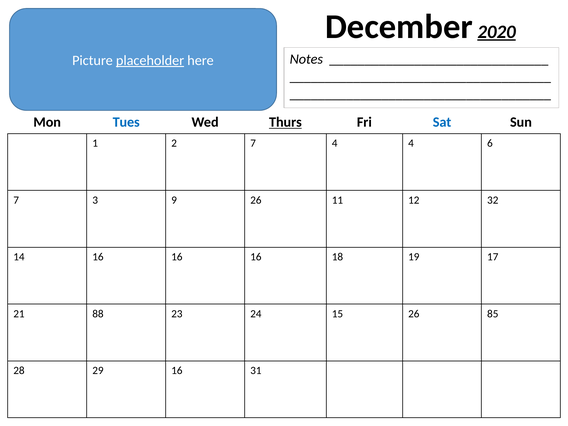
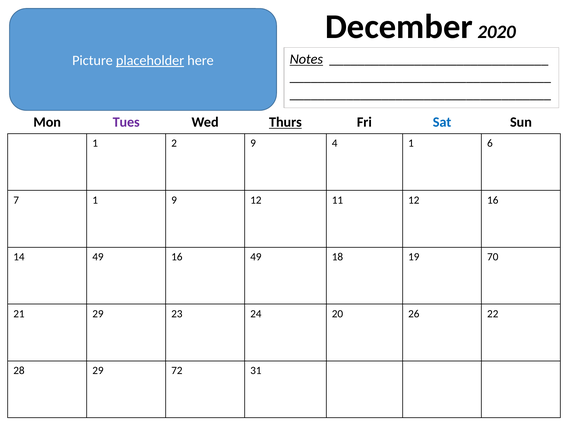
2020 underline: present -> none
Notes underline: none -> present
Tues colour: blue -> purple
2 7: 7 -> 9
4 4: 4 -> 1
7 3: 3 -> 1
9 26: 26 -> 12
12 32: 32 -> 16
14 16: 16 -> 49
16 at (256, 257): 16 -> 49
17: 17 -> 70
21 88: 88 -> 29
15: 15 -> 20
85: 85 -> 22
29 16: 16 -> 72
